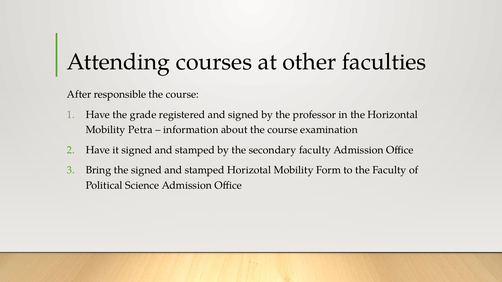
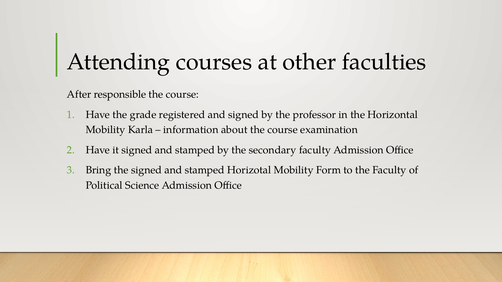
Petra: Petra -> Karla
